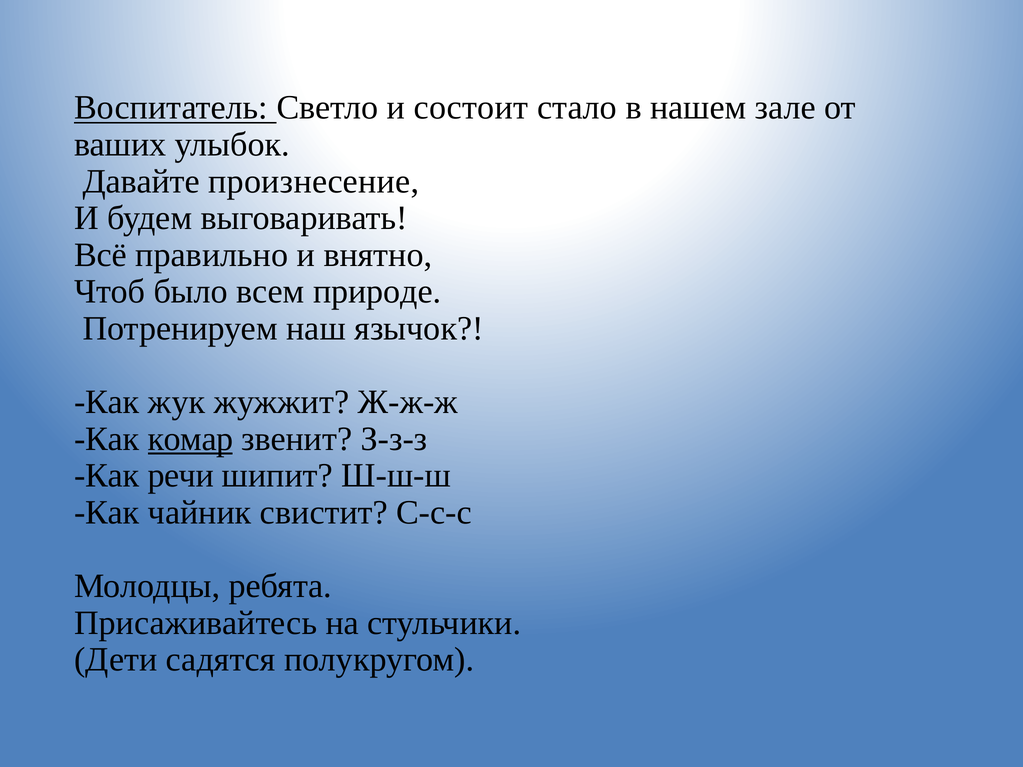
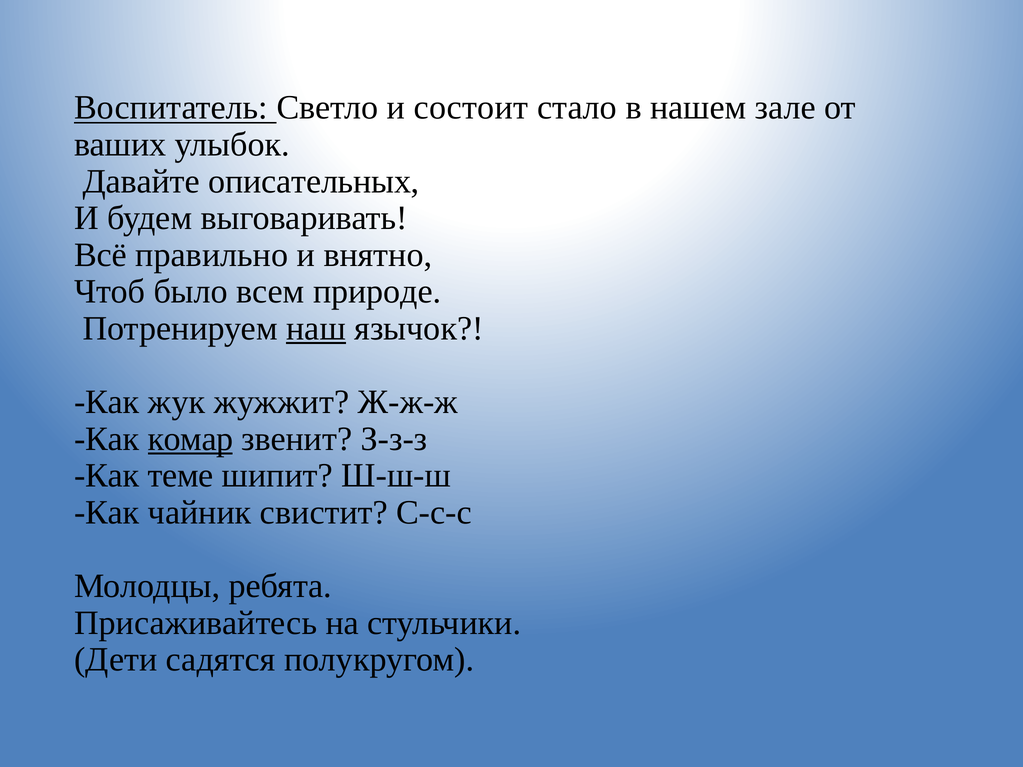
произнесение: произнесение -> описательных
наш underline: none -> present
речи: речи -> теме
